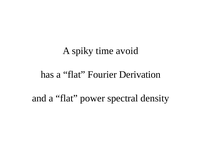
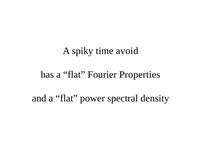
Derivation: Derivation -> Properties
